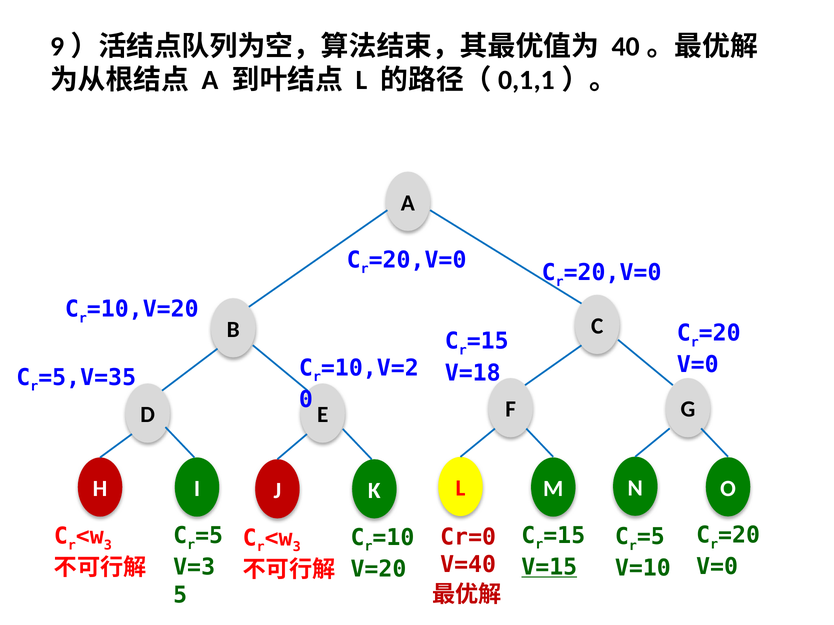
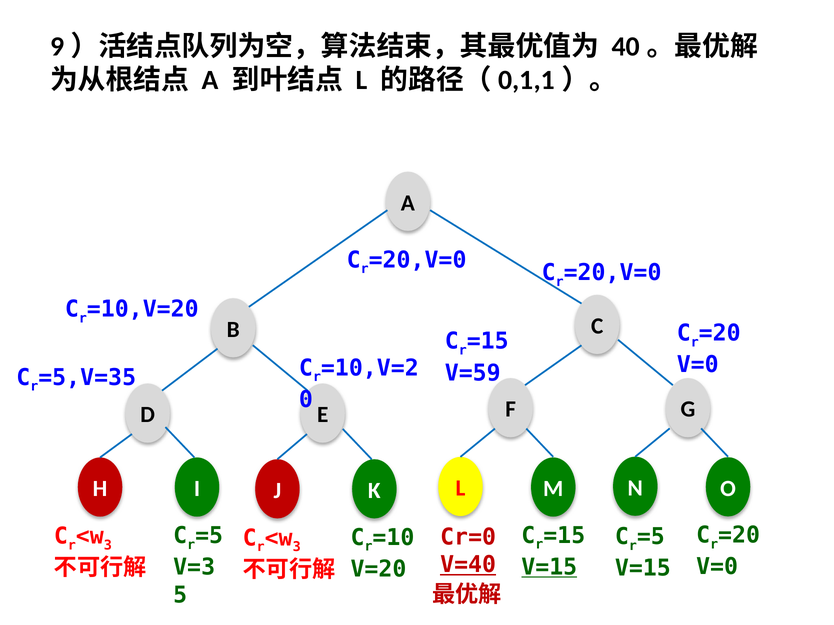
V=18: V=18 -> V=59
V=40 underline: none -> present
V=10 at (643, 569): V=10 -> V=15
